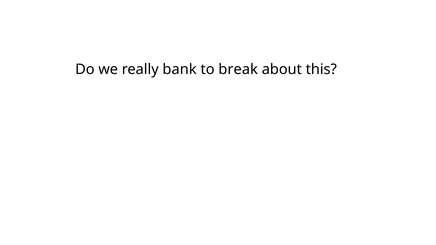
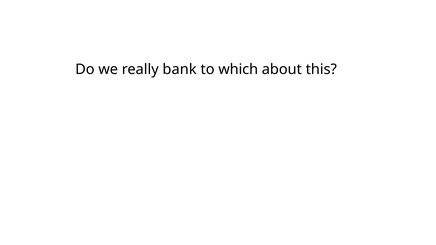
break: break -> which
